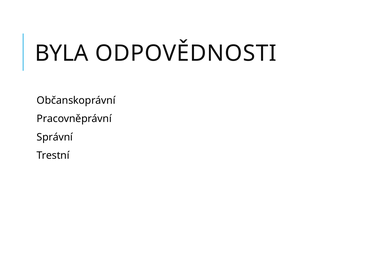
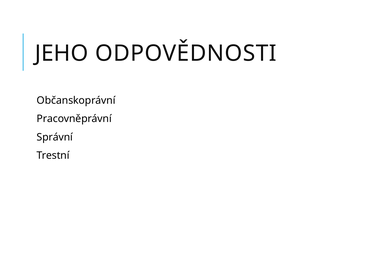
BYLA: BYLA -> JEHO
